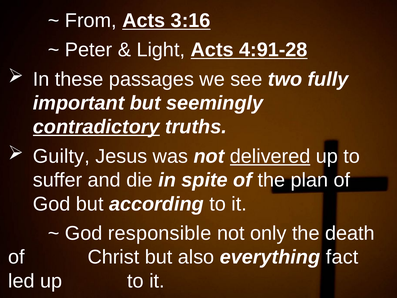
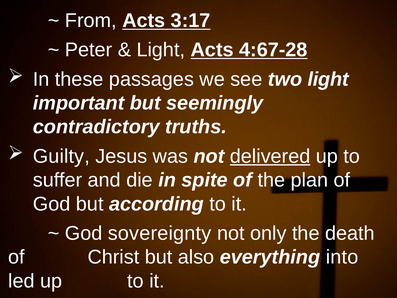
3:16: 3:16 -> 3:17
4:91-28: 4:91-28 -> 4:67-28
two fully: fully -> light
contradictory underline: present -> none
responsible: responsible -> sovereignty
fact: fact -> into
